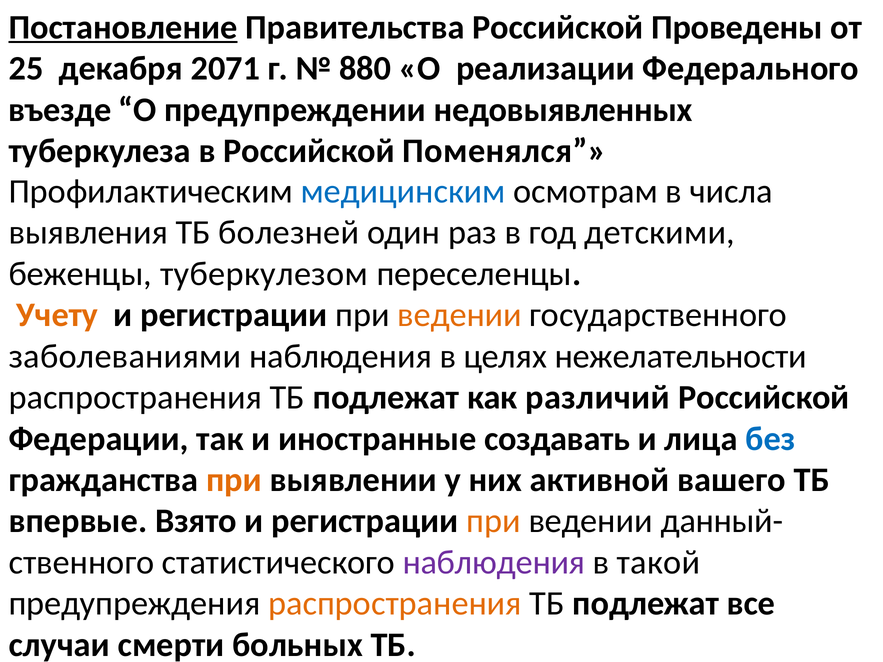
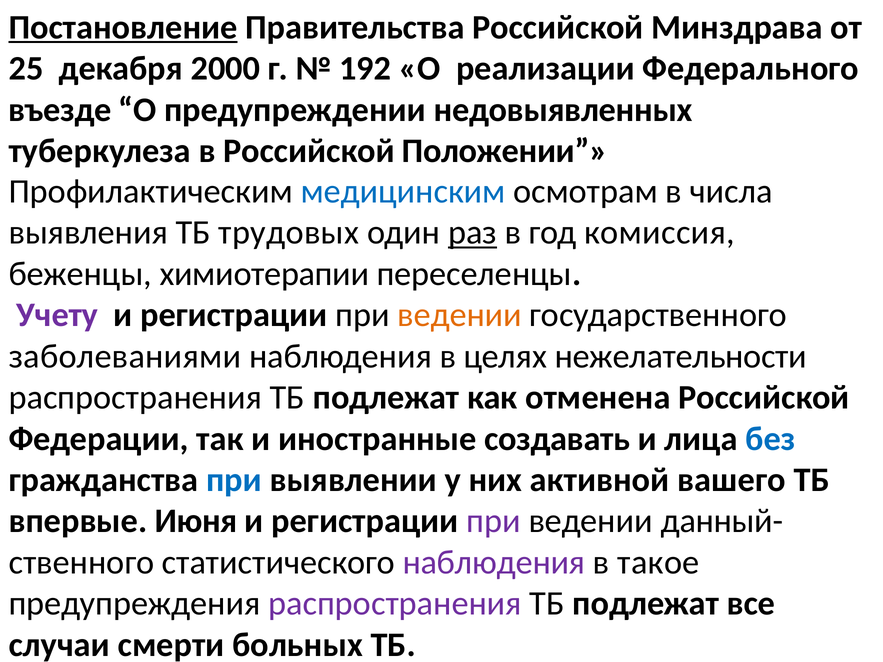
Проведены: Проведены -> Минздрава
2071: 2071 -> 2000
880: 880 -> 192
Поменялся: Поменялся -> Положении
болезней: болезней -> трудовых
раз underline: none -> present
детскими: детскими -> комиссия
туберкулезом: туберкулезом -> химиотерапии
Учету colour: orange -> purple
различий: различий -> отменена
при at (234, 480) colour: orange -> blue
Взято: Взято -> Июня
при at (494, 521) colour: orange -> purple
такой: такой -> такое
распространения at (395, 604) colour: orange -> purple
